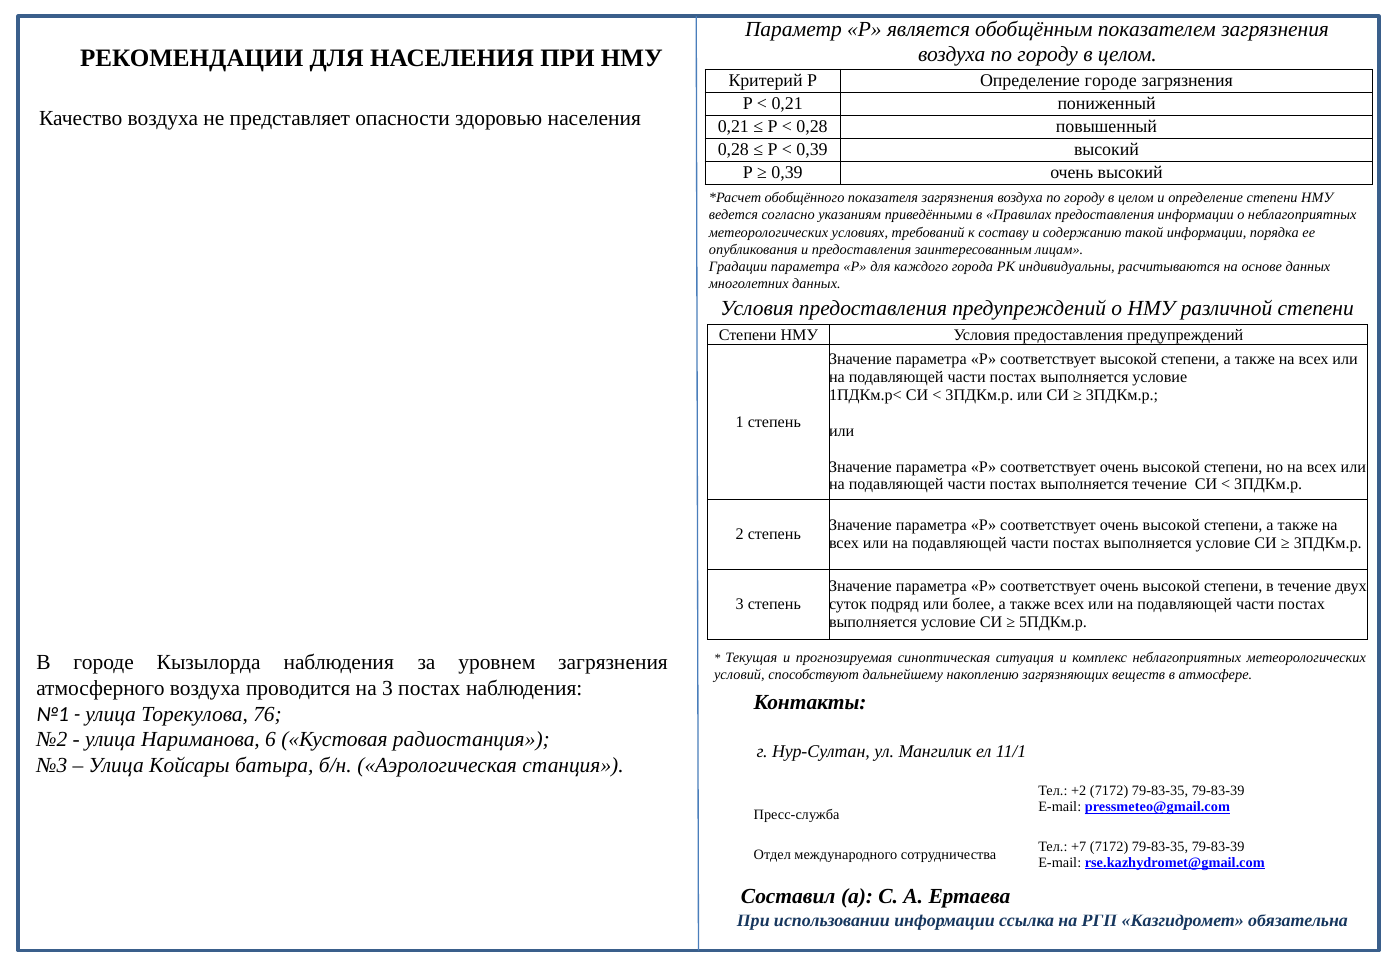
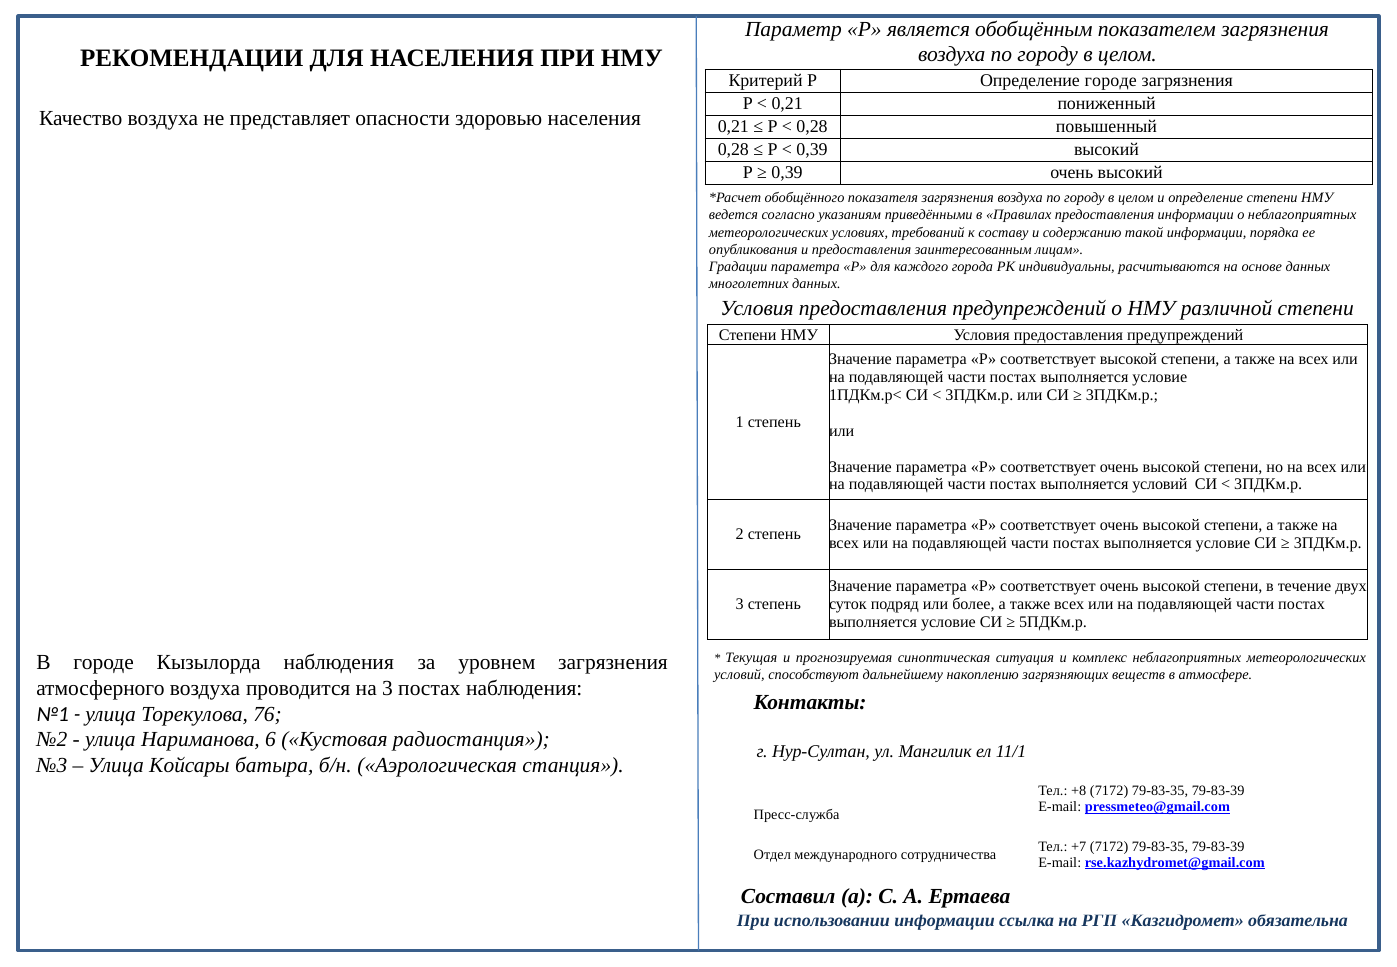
выполняется течение: течение -> условий
+2: +2 -> +8
